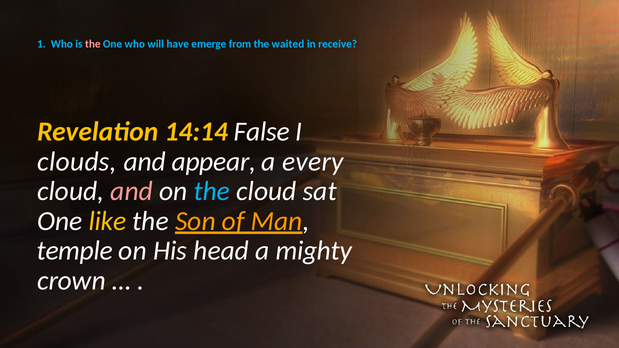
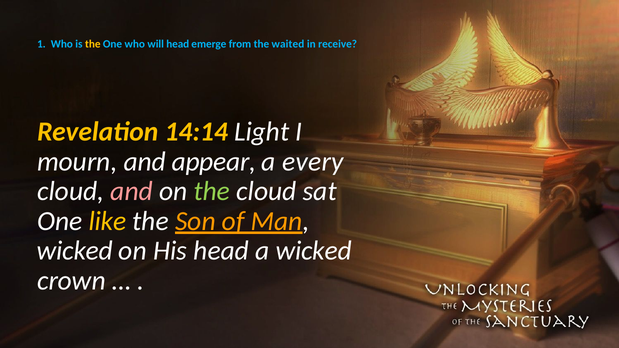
the at (93, 44) colour: pink -> yellow
will have: have -> head
False: False -> Light
clouds: clouds -> mourn
the at (212, 191) colour: light blue -> light green
temple at (75, 251): temple -> wicked
a mighty: mighty -> wicked
